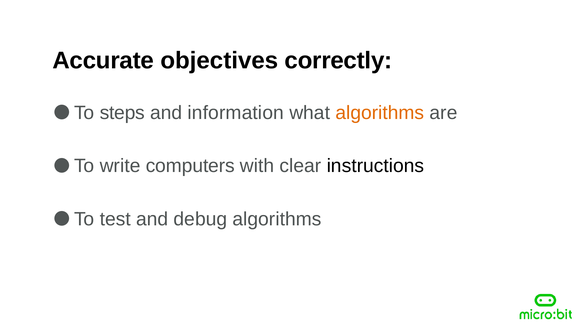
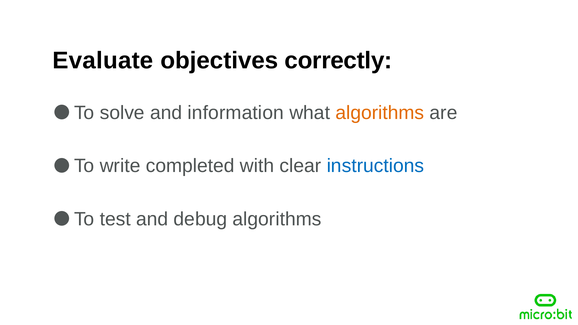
Accurate: Accurate -> Evaluate
steps: steps -> solve
computers: computers -> completed
instructions colour: black -> blue
